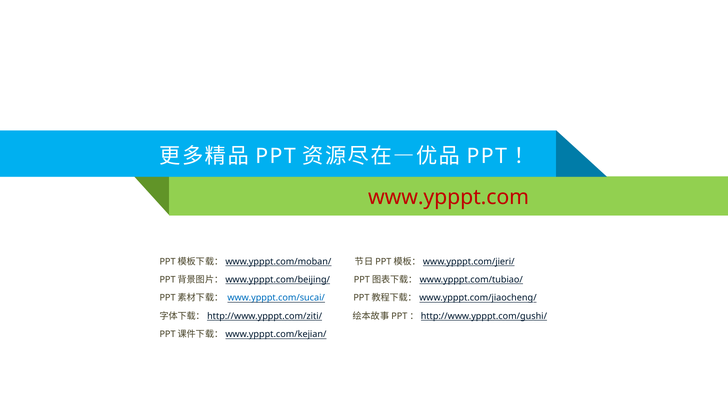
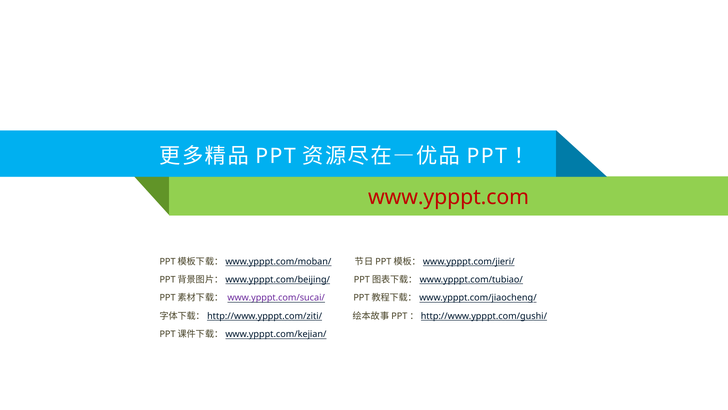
www.ypppt.com/sucai/ colour: blue -> purple
